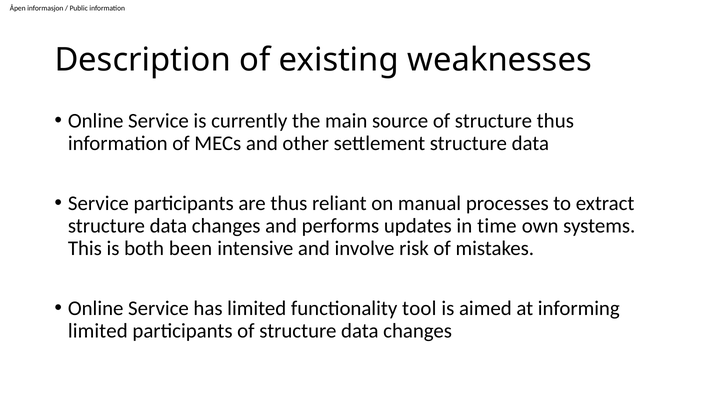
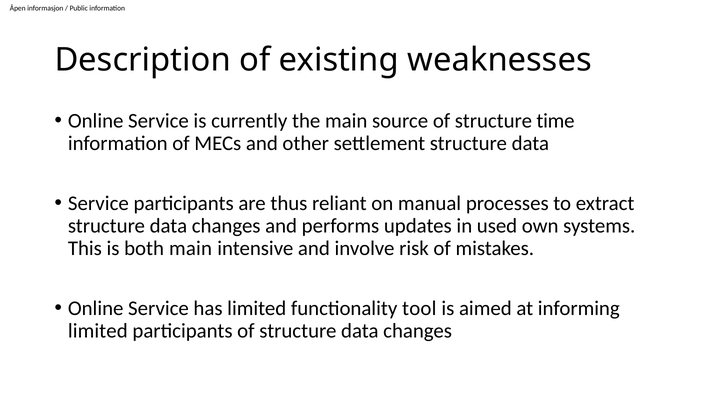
structure thus: thus -> time
time: time -> used
both been: been -> main
